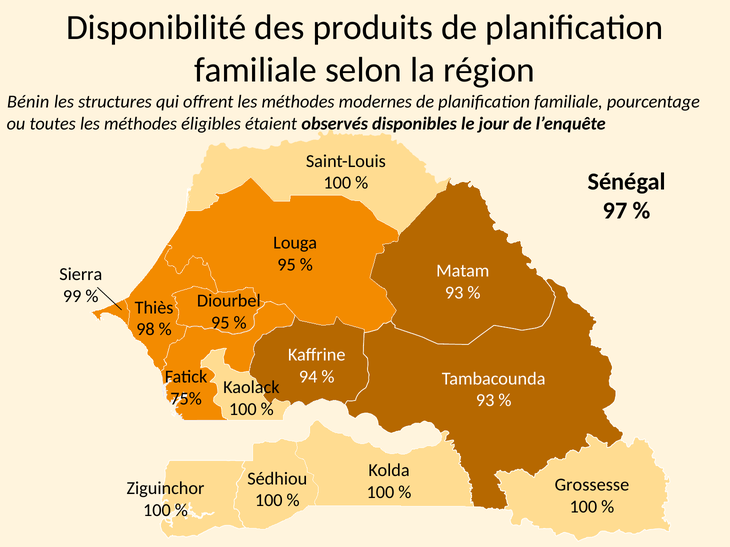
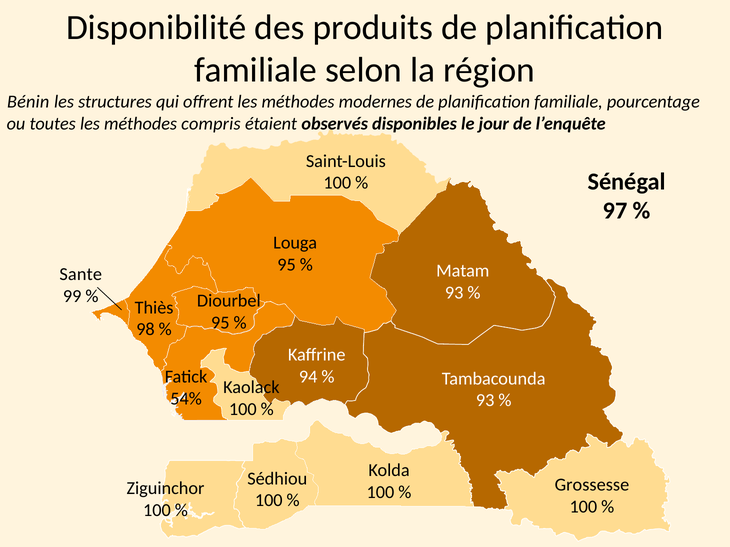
éligibles: éligibles -> compris
Sierra: Sierra -> Sante
75%: 75% -> 54%
